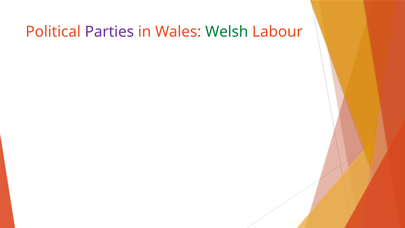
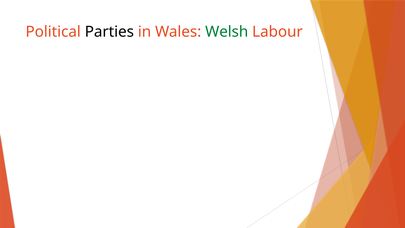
Parties colour: purple -> black
